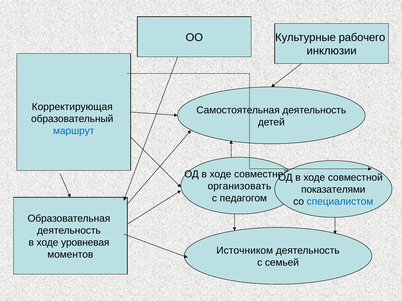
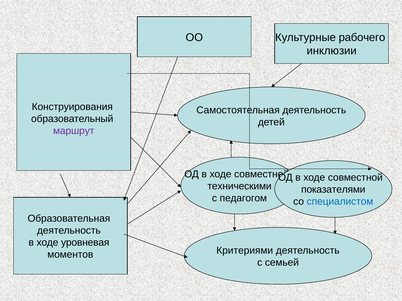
Корректирующая: Корректирующая -> Конструирования
маршрут colour: blue -> purple
организовать: организовать -> техническими
Источником: Источником -> Критериями
